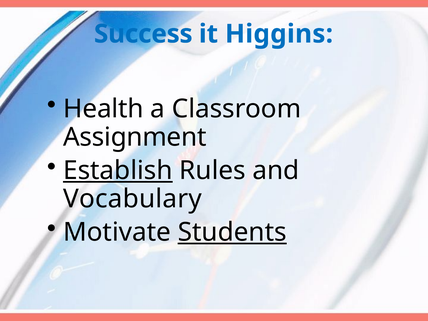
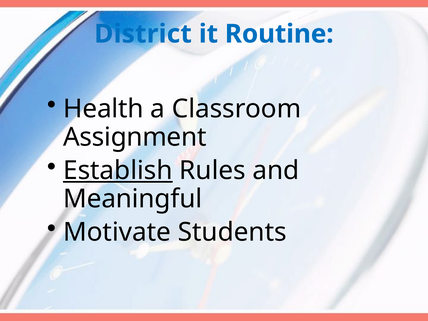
Success: Success -> District
Higgins: Higgins -> Routine
Vocabulary: Vocabulary -> Meaningful
Students underline: present -> none
